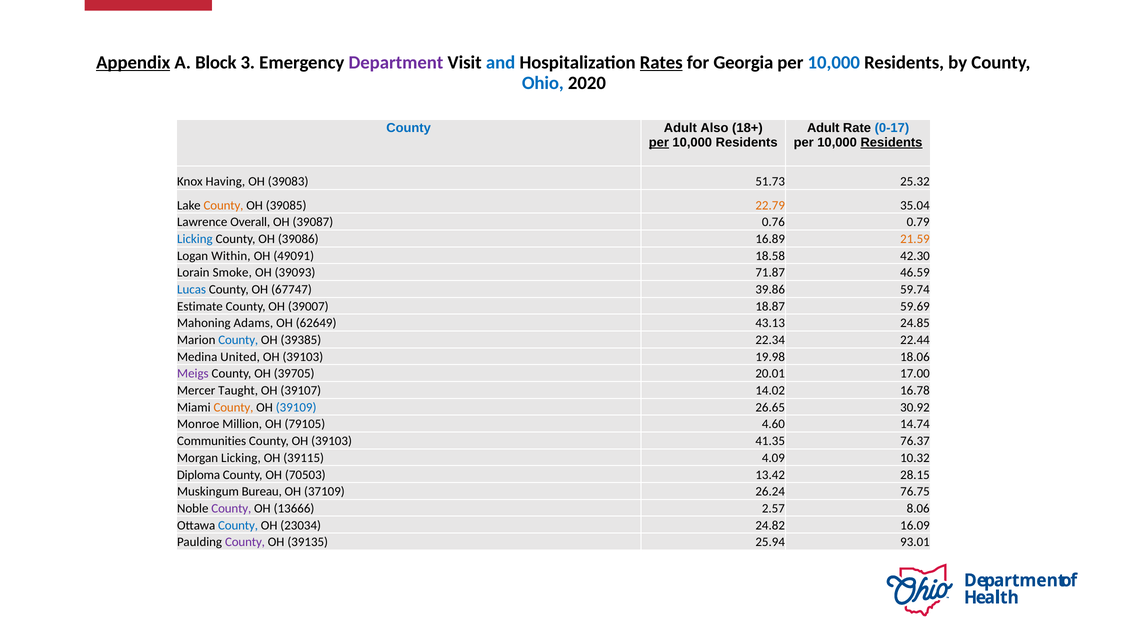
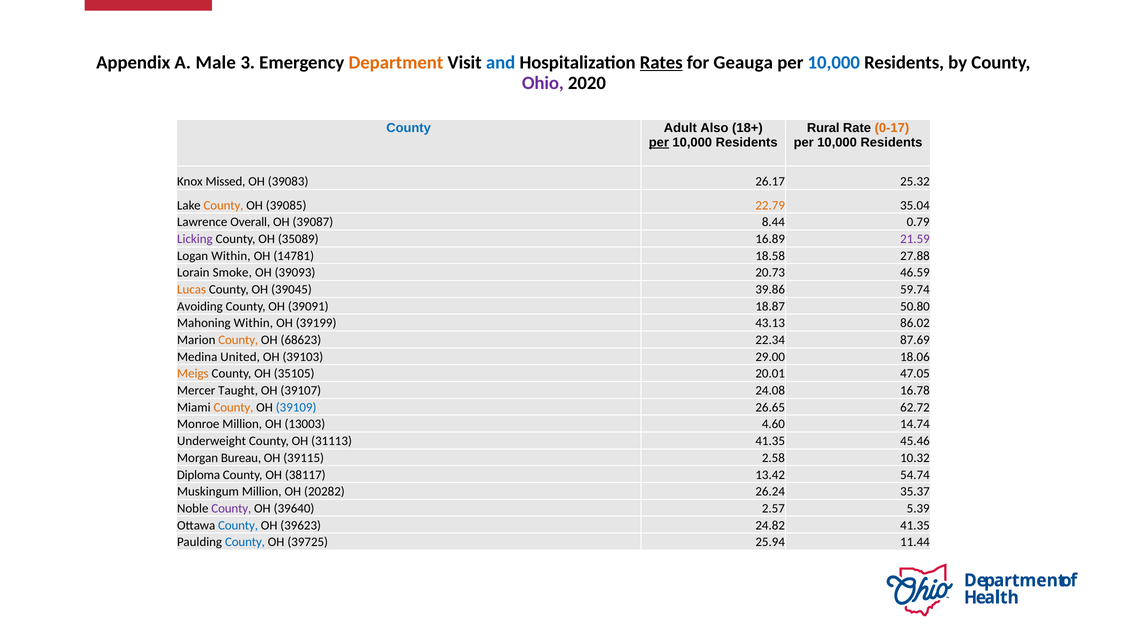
Appendix underline: present -> none
Block: Block -> Male
Department at (396, 62) colour: purple -> orange
Georgia: Georgia -> Geauga
Ohio colour: blue -> purple
Adult at (823, 128): Adult -> Rural
0-17 colour: blue -> orange
Residents at (891, 143) underline: present -> none
Having: Having -> Missed
51.73: 51.73 -> 26.17
0.76: 0.76 -> 8.44
Licking at (195, 239) colour: blue -> purple
39086: 39086 -> 35089
21.59 colour: orange -> purple
49091: 49091 -> 14781
42.30: 42.30 -> 27.88
71.87: 71.87 -> 20.73
Lucas colour: blue -> orange
67747: 67747 -> 39045
Estimate: Estimate -> Avoiding
39007: 39007 -> 39091
59.69: 59.69 -> 50.80
Mahoning Adams: Adams -> Within
62649: 62649 -> 39199
24.85: 24.85 -> 86.02
County at (238, 340) colour: blue -> orange
39385: 39385 -> 68623
22.44: 22.44 -> 87.69
19.98: 19.98 -> 29.00
Meigs colour: purple -> orange
39705: 39705 -> 35105
17.00: 17.00 -> 47.05
14.02: 14.02 -> 24.08
30.92: 30.92 -> 62.72
79105: 79105 -> 13003
Communities: Communities -> Underweight
County OH 39103: 39103 -> 31113
76.37: 76.37 -> 45.46
Morgan Licking: Licking -> Bureau
4.09: 4.09 -> 2.58
70503: 70503 -> 38117
28.15: 28.15 -> 54.74
Muskingum Bureau: Bureau -> Million
37109: 37109 -> 20282
76.75: 76.75 -> 35.37
13666: 13666 -> 39640
8.06: 8.06 -> 5.39
23034: 23034 -> 39623
24.82 16.09: 16.09 -> 41.35
County at (245, 543) colour: purple -> blue
39135: 39135 -> 39725
93.01: 93.01 -> 11.44
